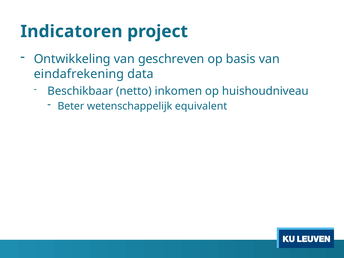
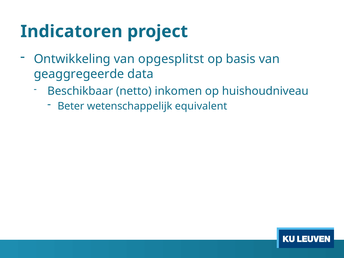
geschreven: geschreven -> opgesplitst
eindafrekening: eindafrekening -> geaggregeerde
